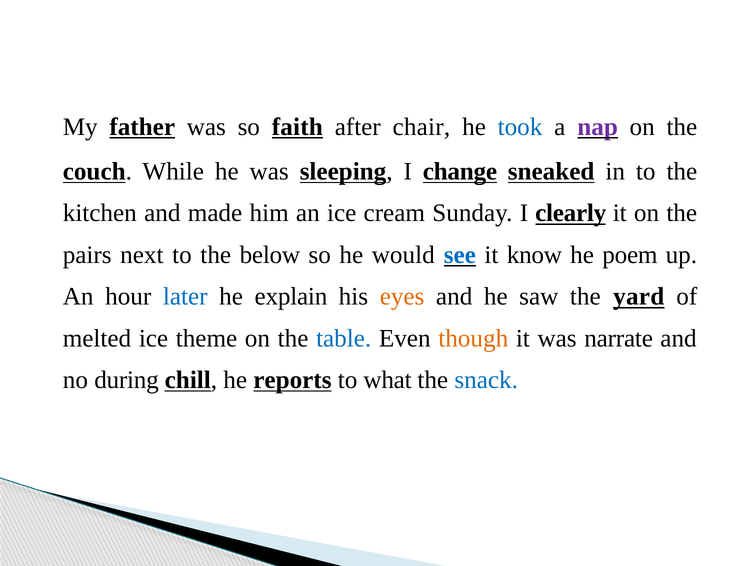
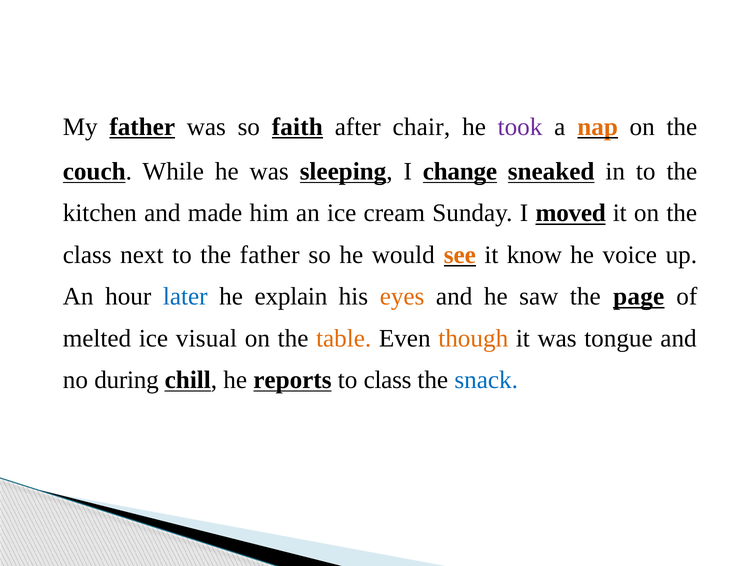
took colour: blue -> purple
nap colour: purple -> orange
clearly: clearly -> moved
pairs at (87, 255): pairs -> class
the below: below -> father
see colour: blue -> orange
poem: poem -> voice
yard: yard -> page
theme: theme -> visual
table colour: blue -> orange
narrate: narrate -> tongue
to what: what -> class
